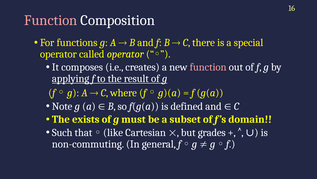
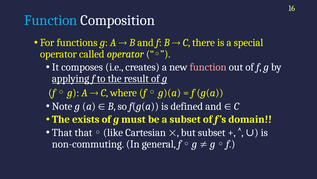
Function at (51, 20) colour: pink -> light blue
Such at (62, 132): Such -> That
but grades: grades -> subset
